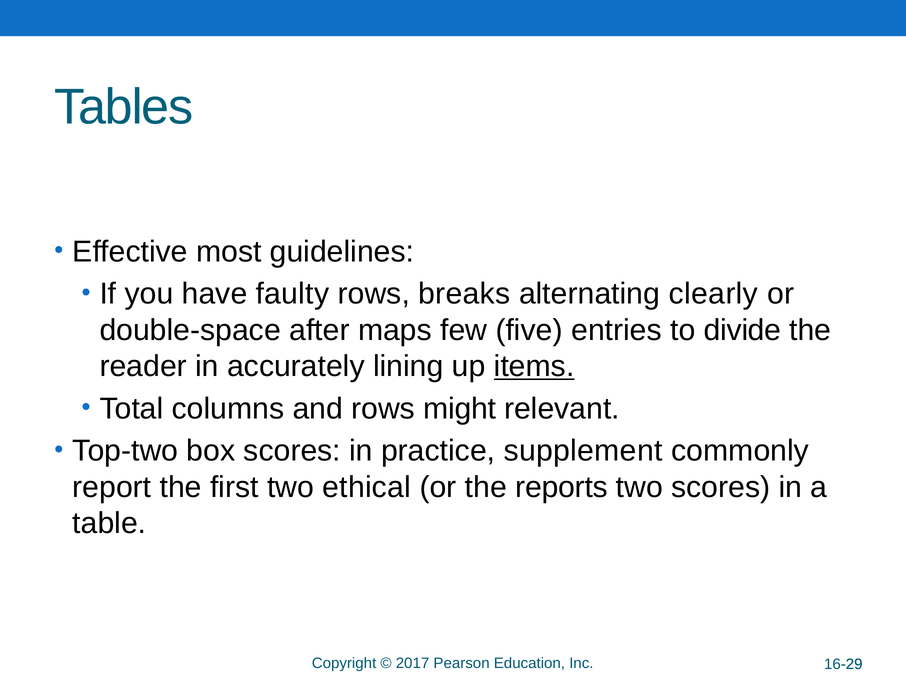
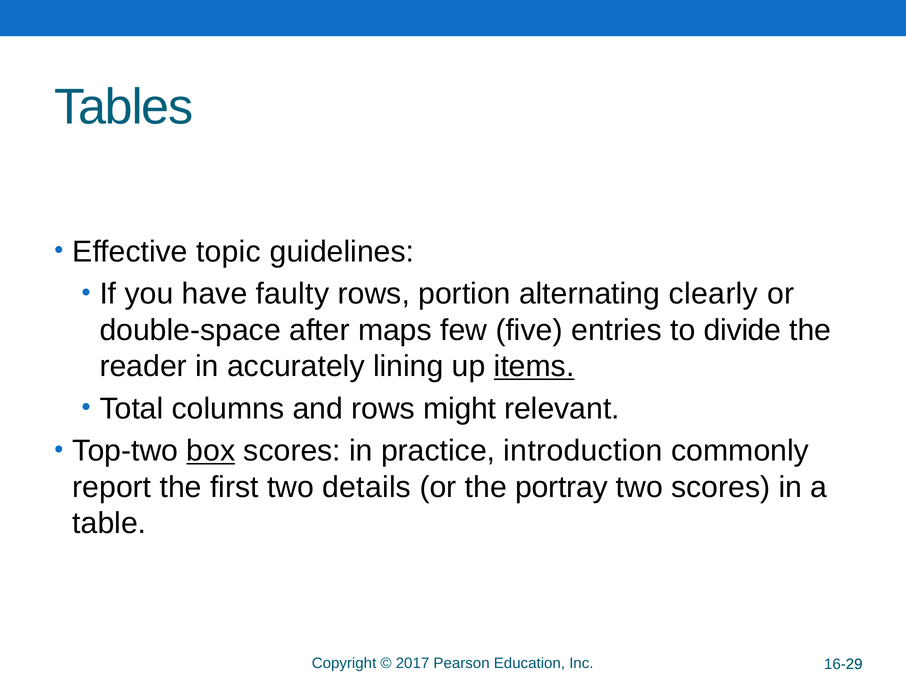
most: most -> topic
breaks: breaks -> portion
box underline: none -> present
supplement: supplement -> introduction
ethical: ethical -> details
reports: reports -> portray
